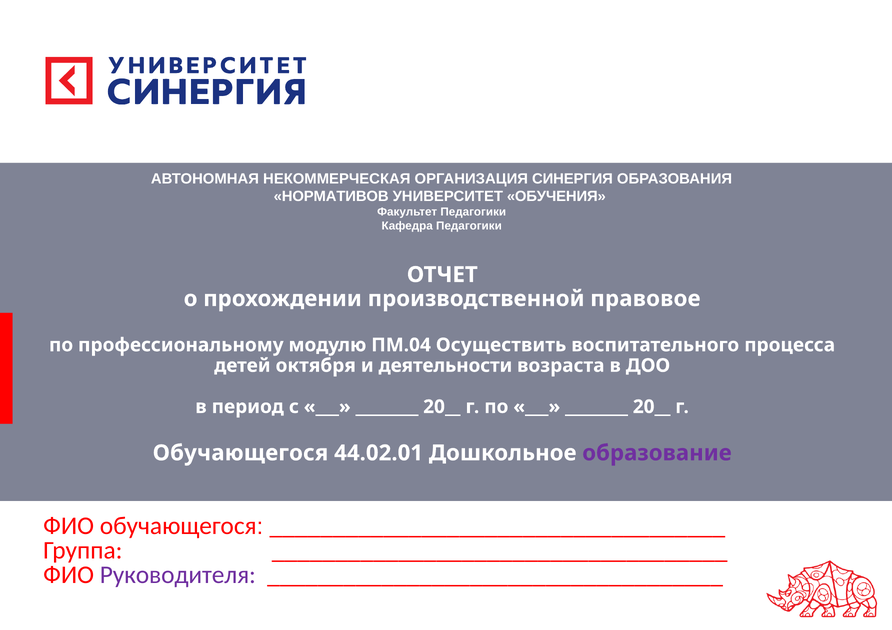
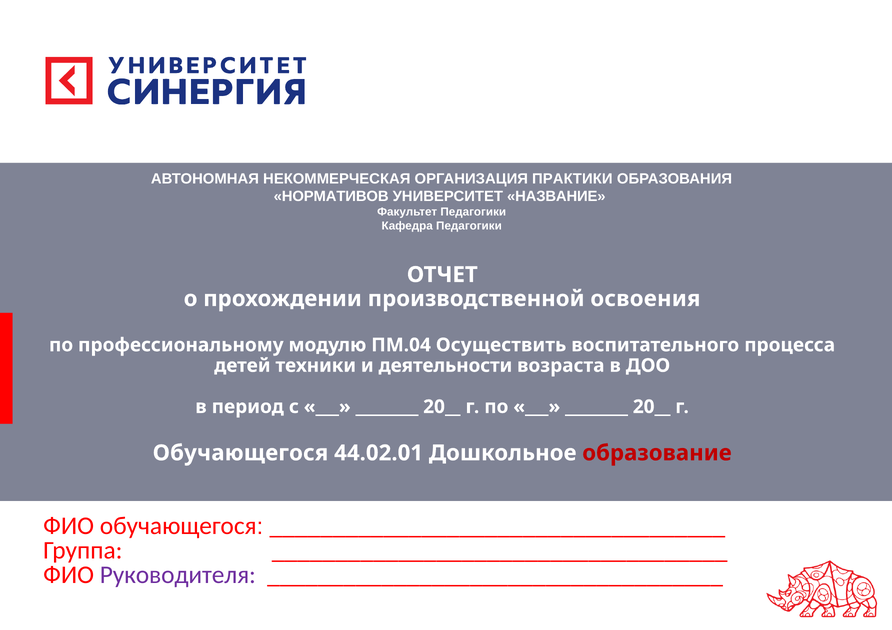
СИНЕРГИЯ: СИНЕРГИЯ -> ПРАКТИКИ
ОБУЧЕНИЯ: ОБУЧЕНИЯ -> НАЗВАНИЕ
правовое: правовое -> освоения
октября: октября -> техники
образование colour: purple -> red
